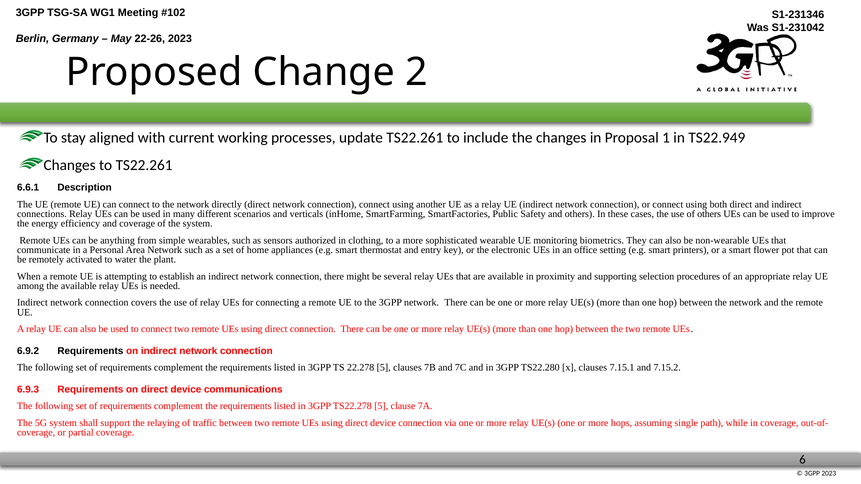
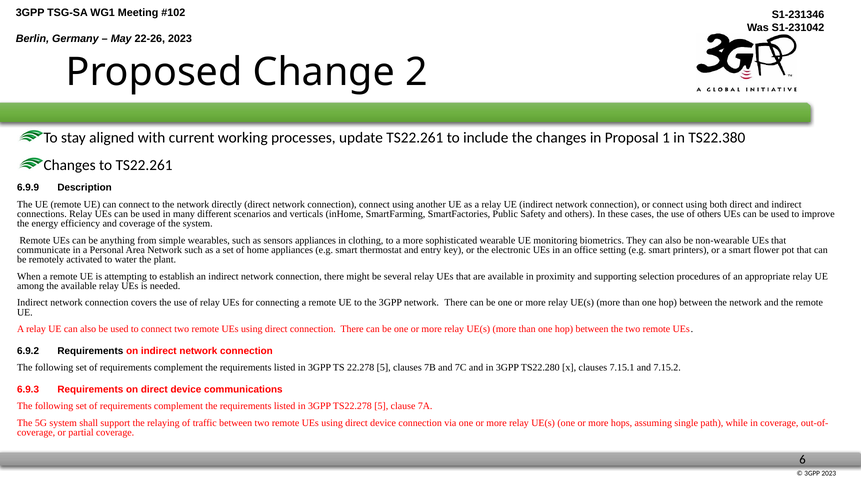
TS22.949: TS22.949 -> TS22.380
6.6.1: 6.6.1 -> 6.9.9
sensors authorized: authorized -> appliances
